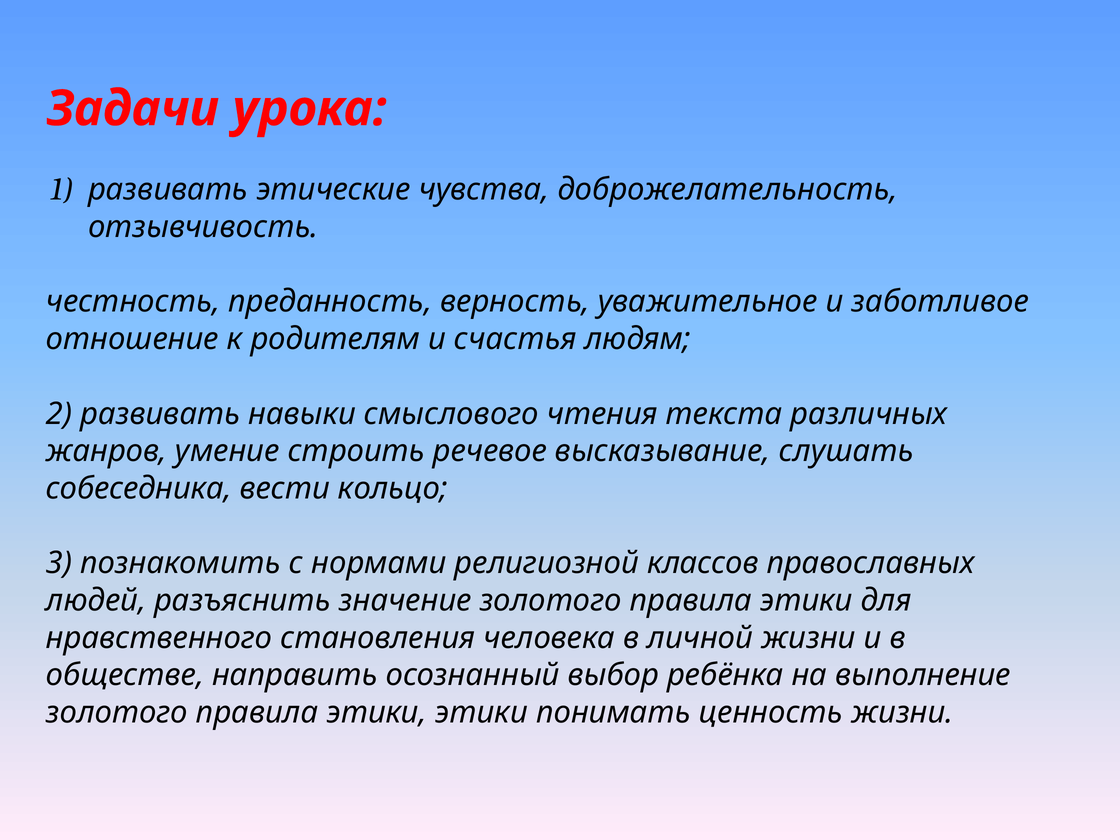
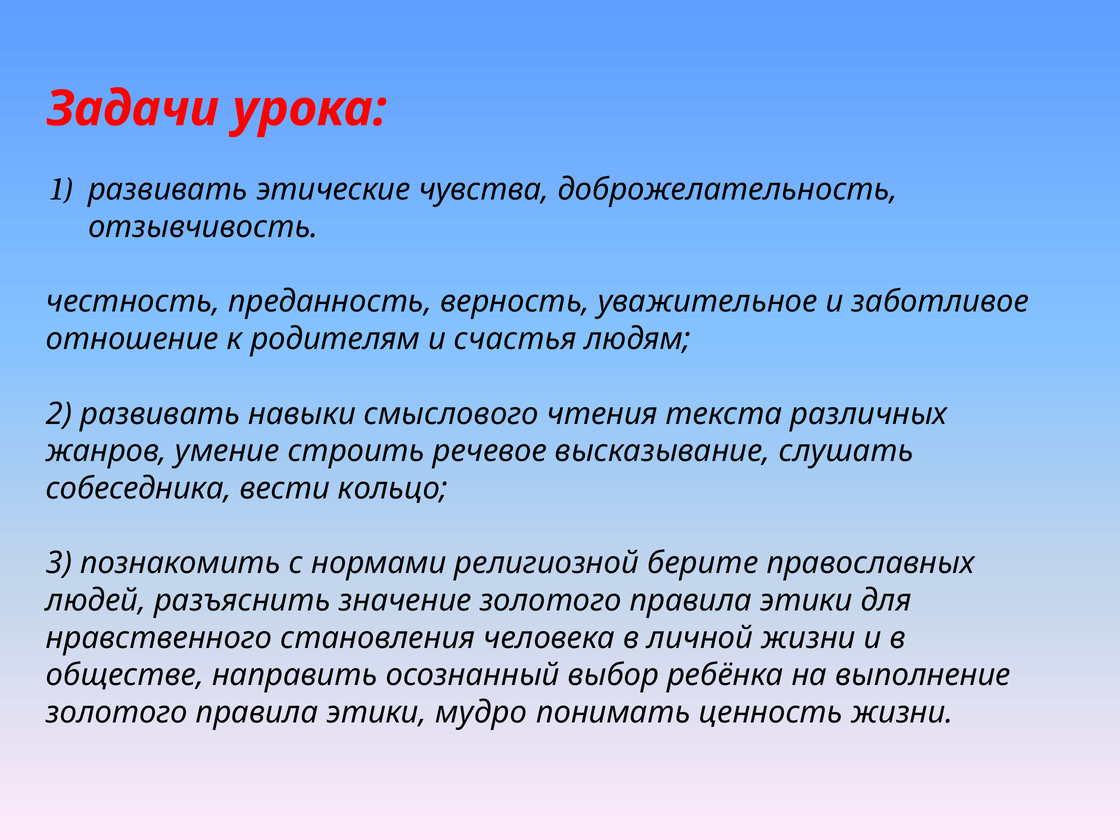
классов: классов -> берите
этики этики: этики -> мудро
